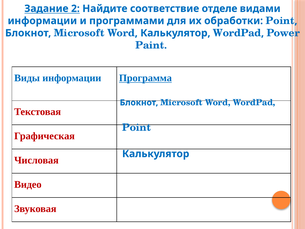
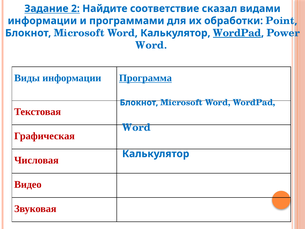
отделе: отделе -> сказал
WordPad at (237, 33) underline: none -> present
Paint at (150, 45): Paint -> Word
Point at (137, 127): Point -> Word
